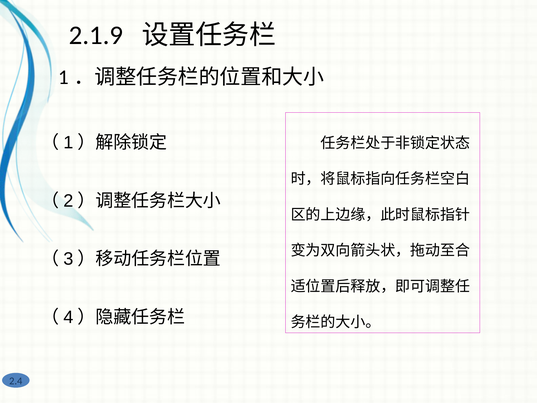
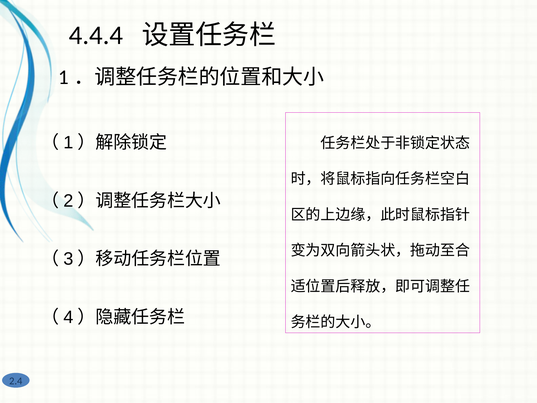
2.1.9: 2.1.9 -> 4.4.4
